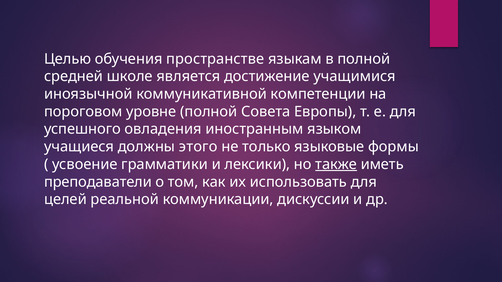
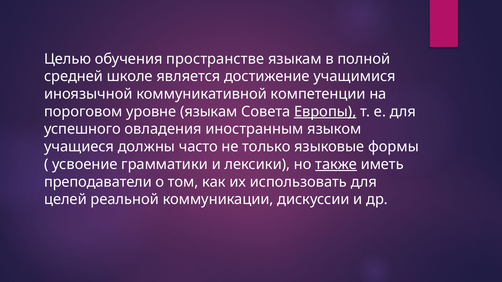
уровне полной: полной -> языкам
Европы underline: none -> present
этого: этого -> часто
